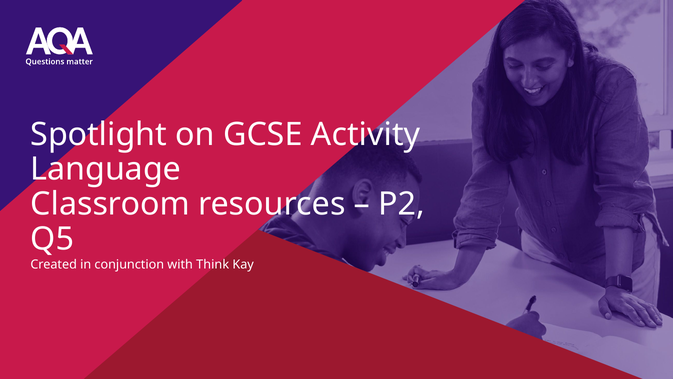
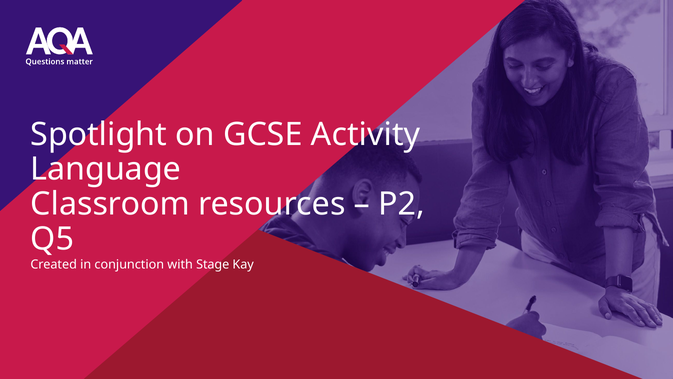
Think: Think -> Stage
